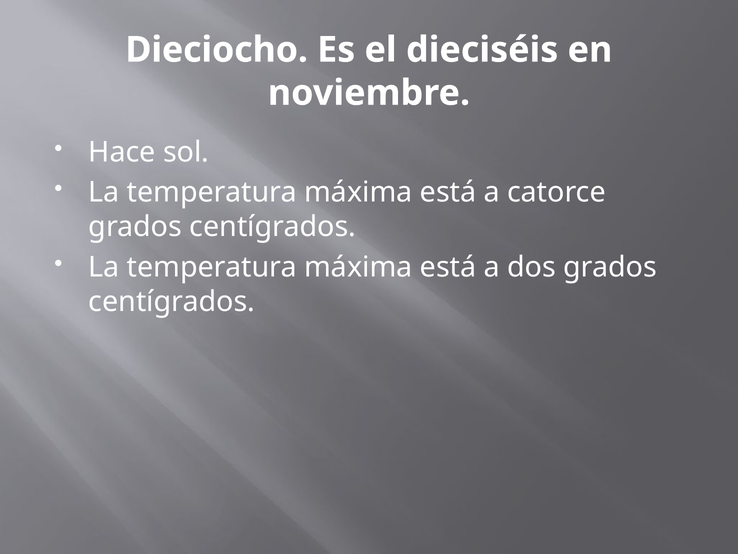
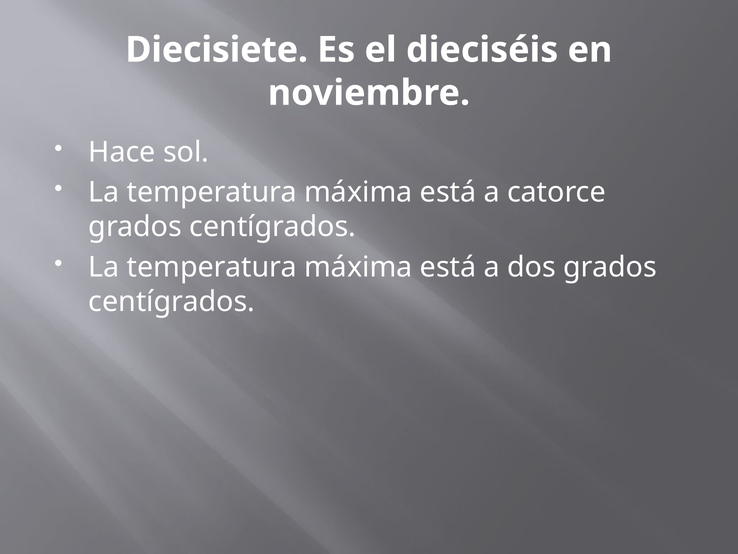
Dieciocho: Dieciocho -> Diecisiete
